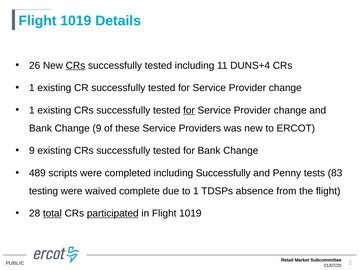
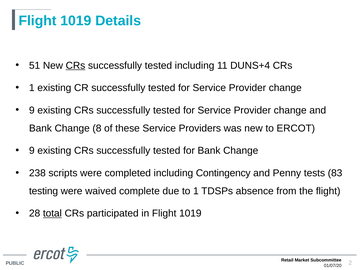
26: 26 -> 51
1 at (32, 110): 1 -> 9
for at (189, 110) underline: present -> none
Change 9: 9 -> 8
489: 489 -> 238
including Successfully: Successfully -> Contingency
participated underline: present -> none
